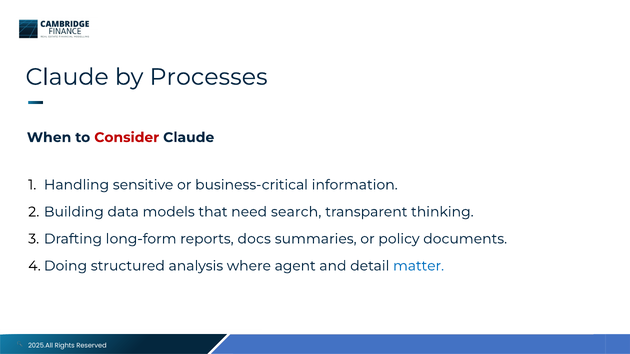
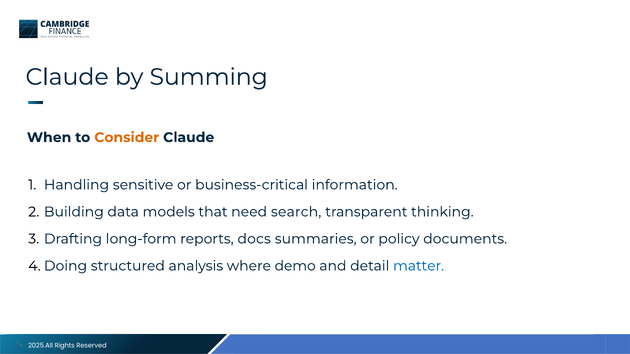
Processes: Processes -> Summing
Consider colour: red -> orange
agent: agent -> demo
